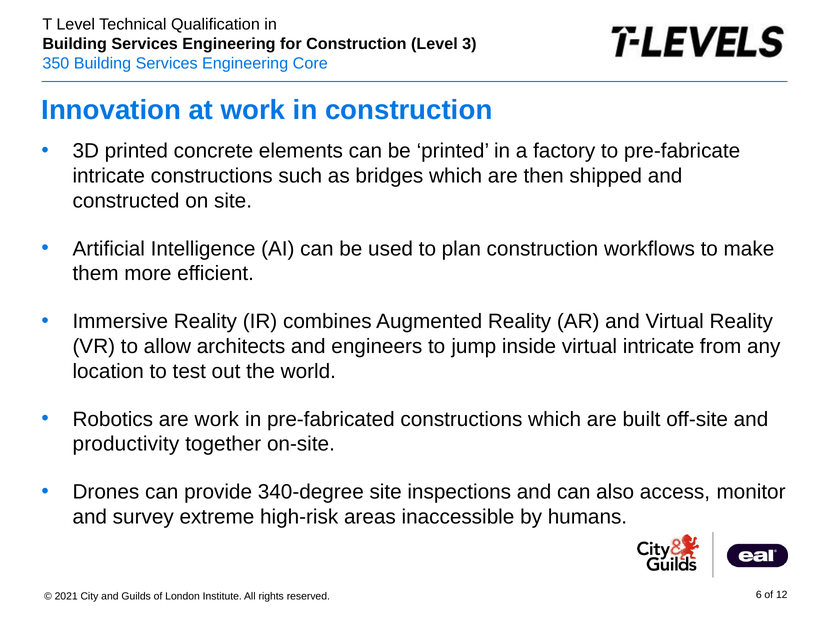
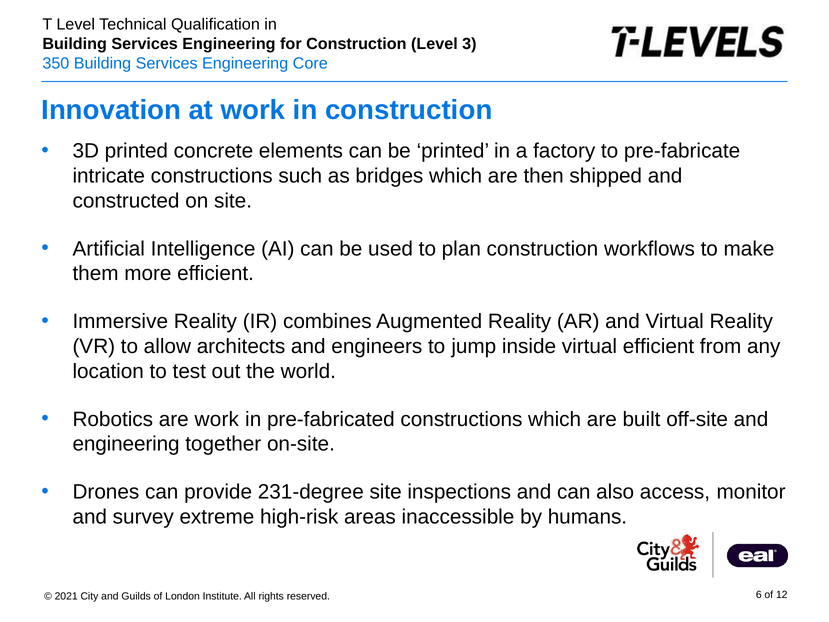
virtual intricate: intricate -> efficient
productivity at (126, 444): productivity -> engineering
340-degree: 340-degree -> 231-degree
